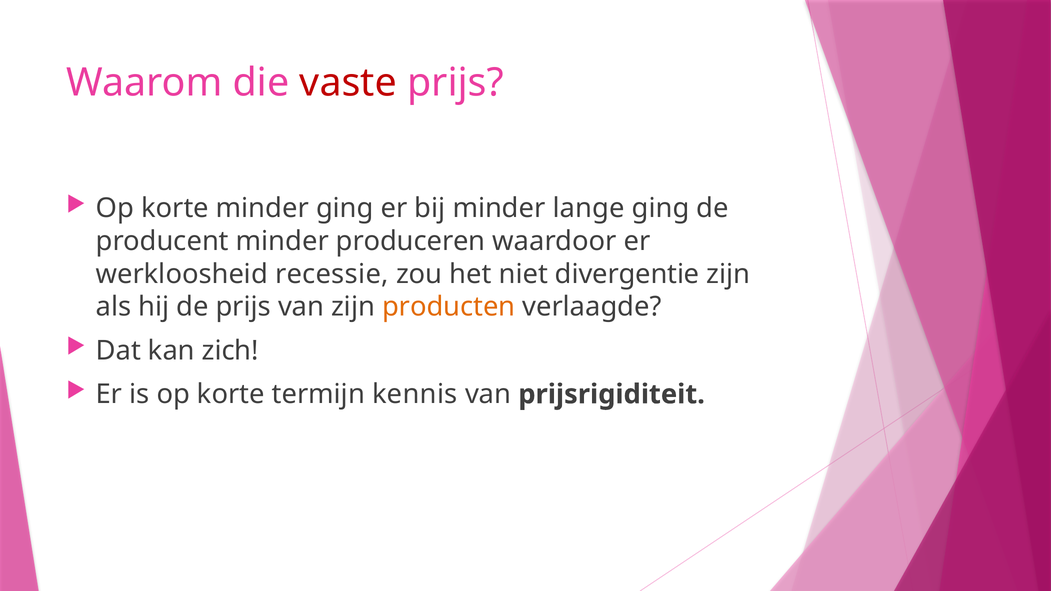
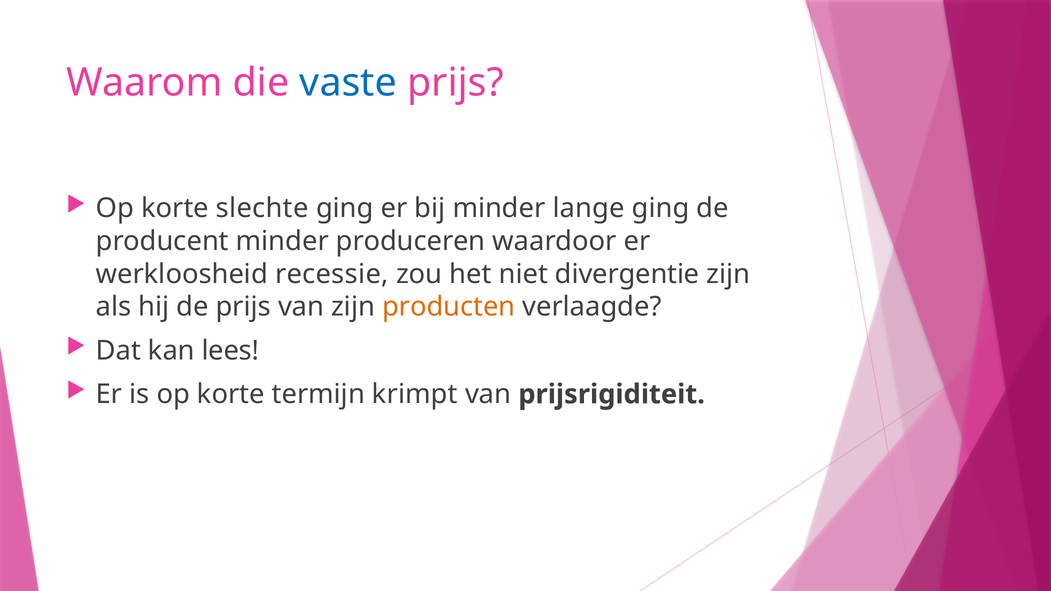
vaste colour: red -> blue
korte minder: minder -> slechte
zich: zich -> lees
kennis: kennis -> krimpt
